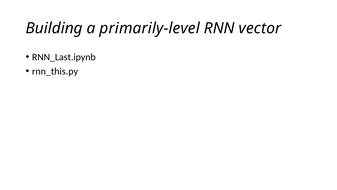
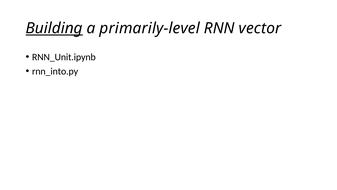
Building underline: none -> present
RNN_Last.ipynb: RNN_Last.ipynb -> RNN_Unit.ipynb
rnn_this.py: rnn_this.py -> rnn_into.py
